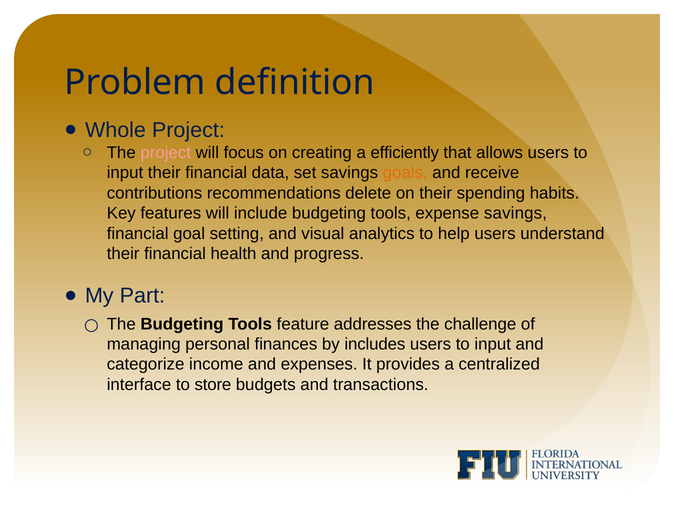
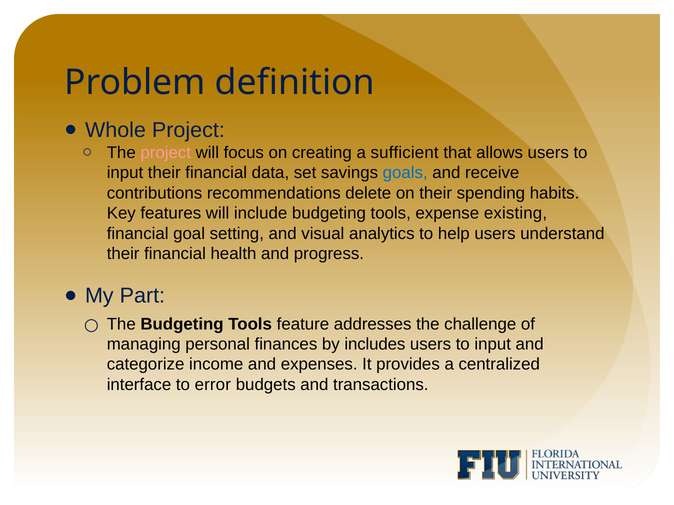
efficiently: efficiently -> sufficient
goals colour: orange -> blue
expense savings: savings -> existing
store: store -> error
